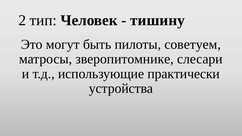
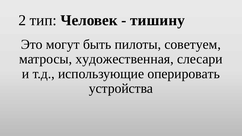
зверопитомнике: зверопитомнике -> художественная
практически: практически -> оперировать
